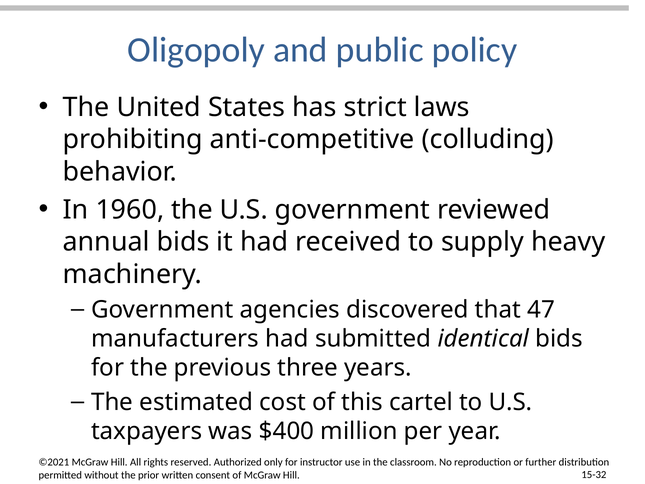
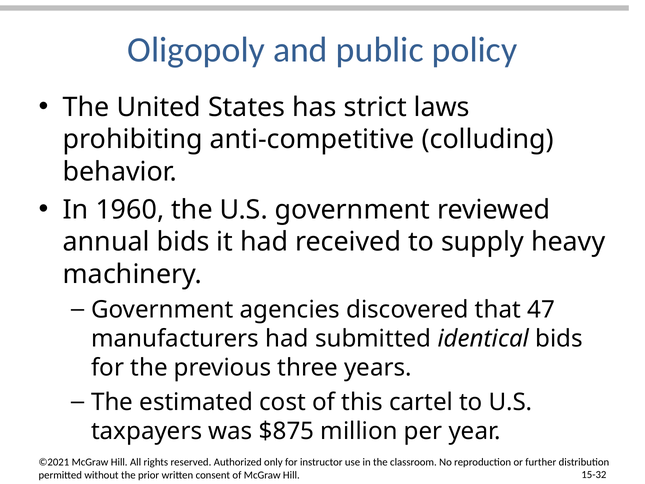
$400: $400 -> $875
